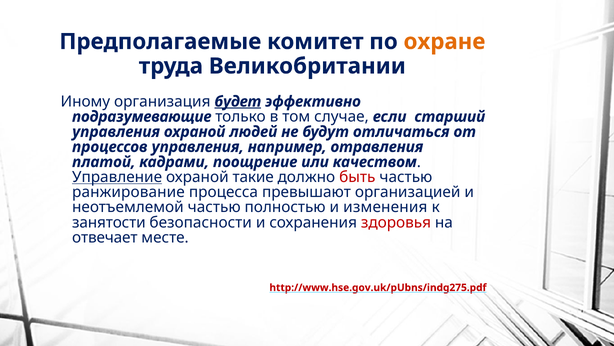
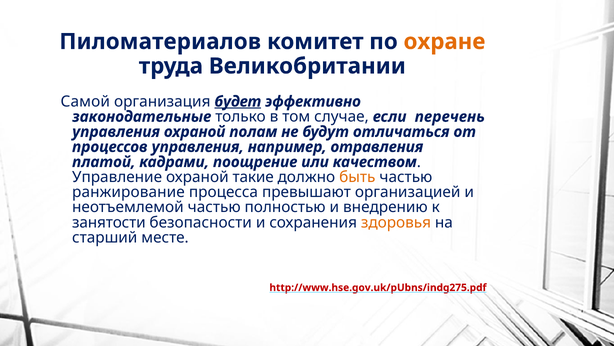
Предполагаемые: Предполагаемые -> Пиломатериалов
Иному: Иному -> Самой
подразумевающие: подразумевающие -> законодательные
старший: старший -> перечень
людей: людей -> полам
Управление underline: present -> none
быть colour: red -> orange
изменения: изменения -> внедрению
здоровья colour: red -> orange
отвечает: отвечает -> старший
